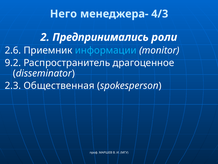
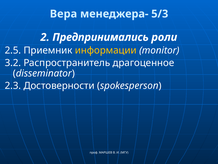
Него: Него -> Вера
4/3: 4/3 -> 5/3
2.6: 2.6 -> 2.5
информации colour: light blue -> yellow
9.2: 9.2 -> 3.2
Общественная: Общественная -> Достоверности
